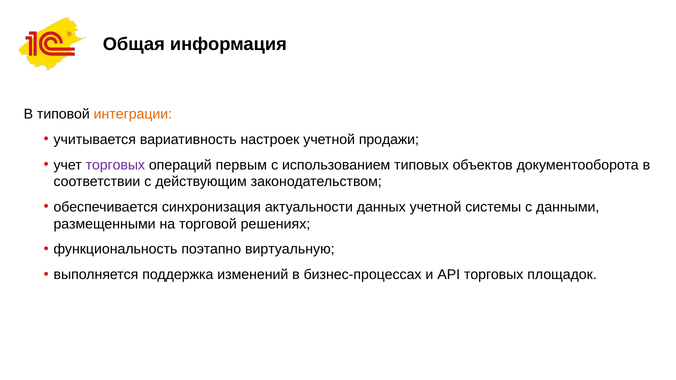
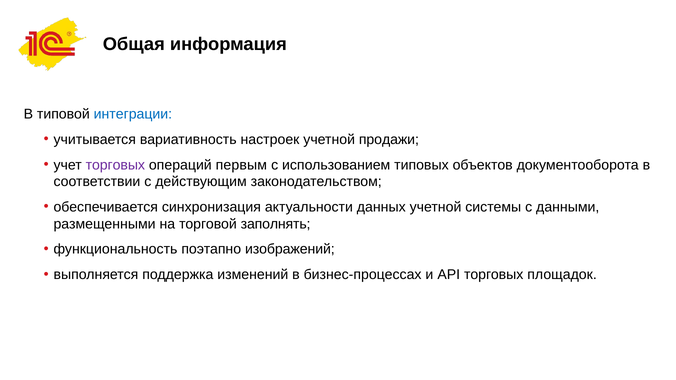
интеграции colour: orange -> blue
решениях: решениях -> заполнять
виртуальную: виртуальную -> изображений
